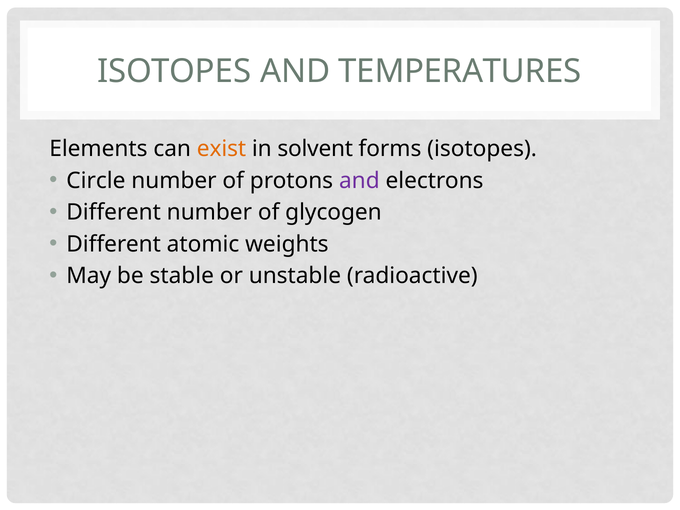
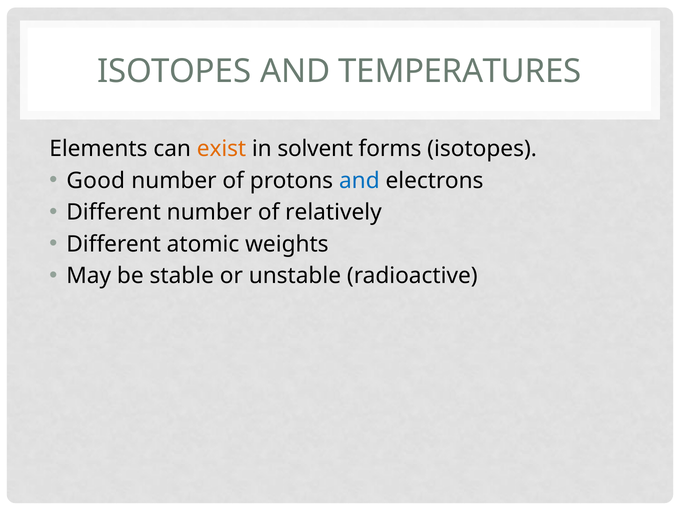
Circle: Circle -> Good
and at (359, 181) colour: purple -> blue
glycogen: glycogen -> relatively
